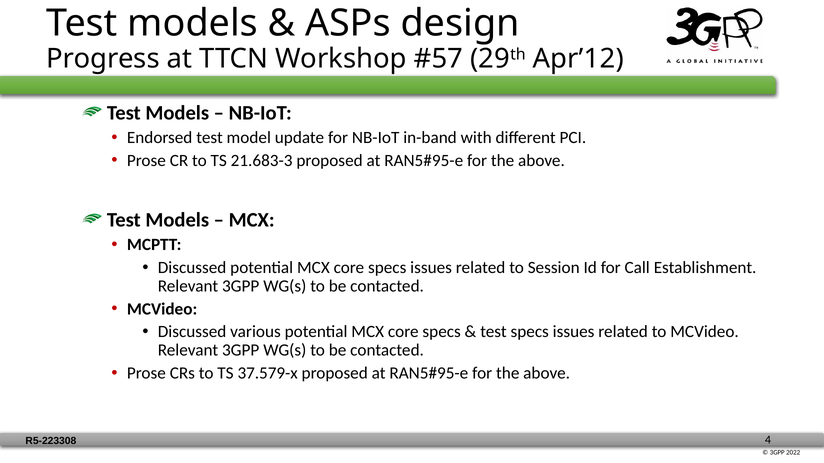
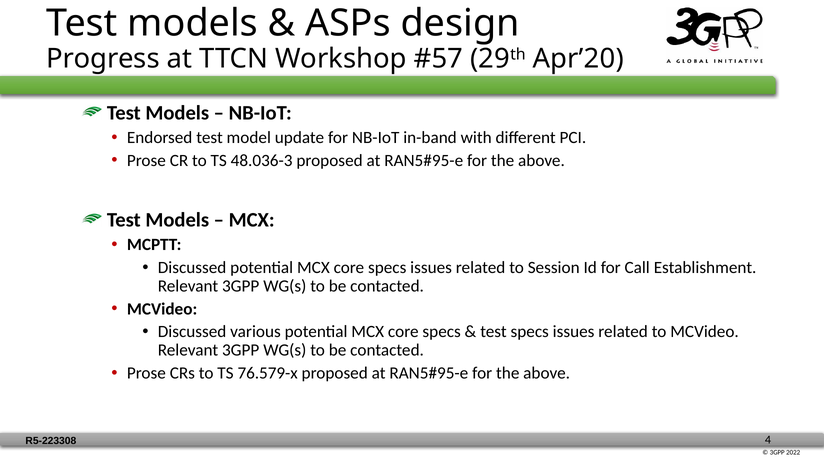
Apr’12: Apr’12 -> Apr’20
21.683-3: 21.683-3 -> 48.036-3
37.579-x: 37.579-x -> 76.579-x
